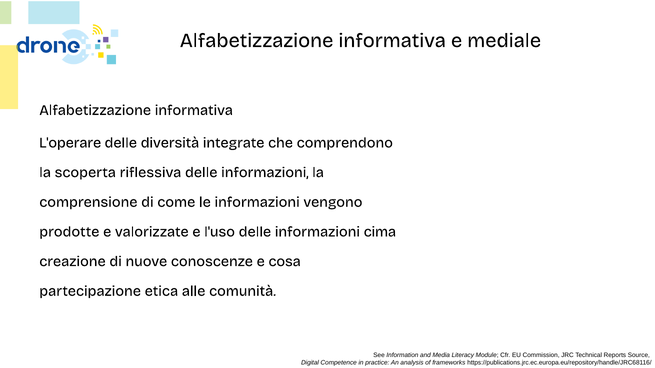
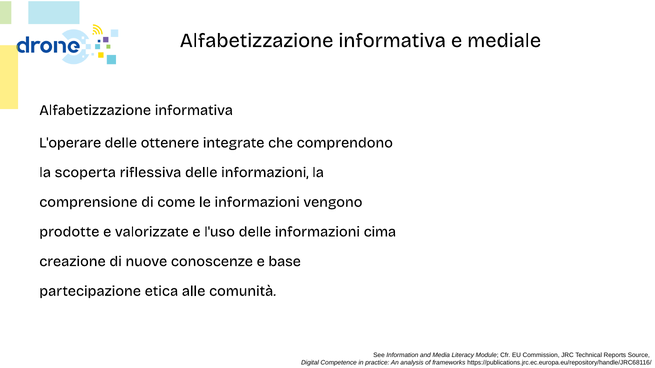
diversità: diversità -> ottenere
cosa: cosa -> base
